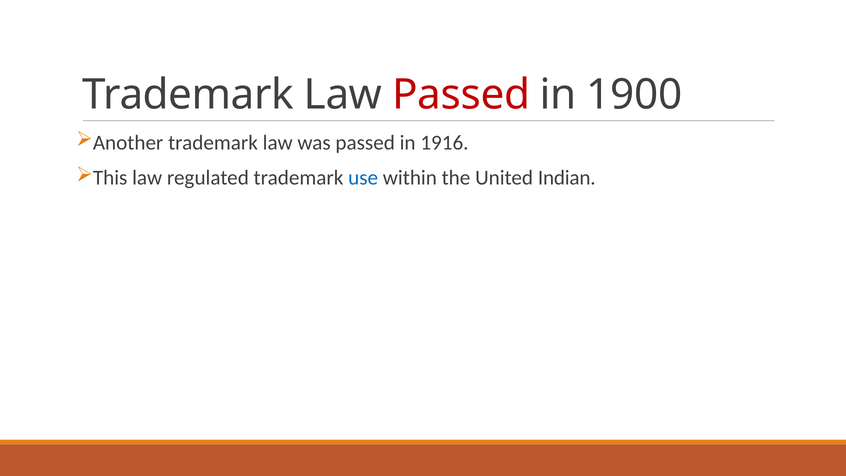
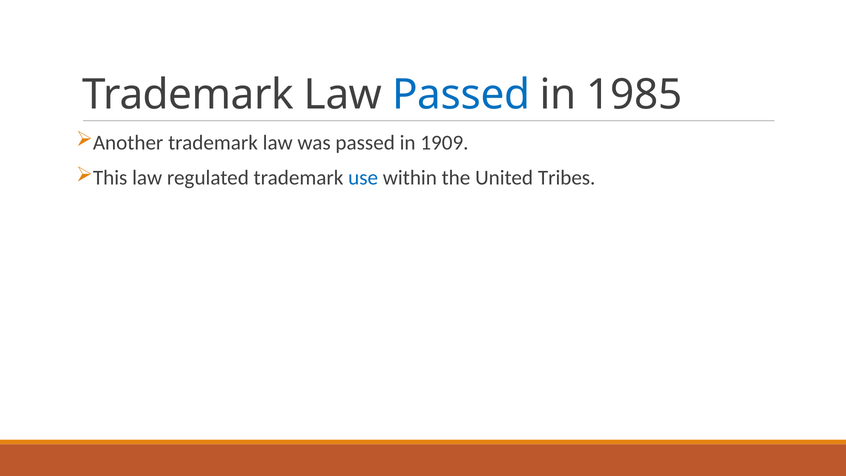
Passed at (461, 95) colour: red -> blue
1900: 1900 -> 1985
1916: 1916 -> 1909
Indian: Indian -> Tribes
